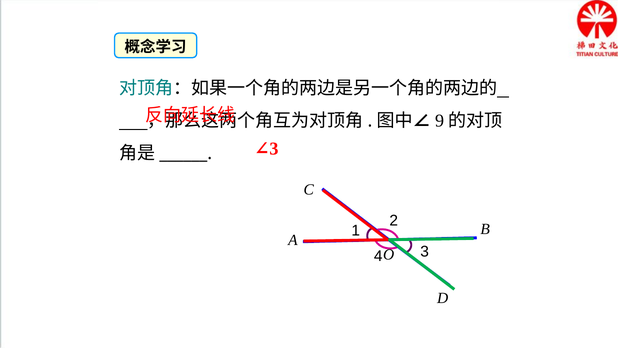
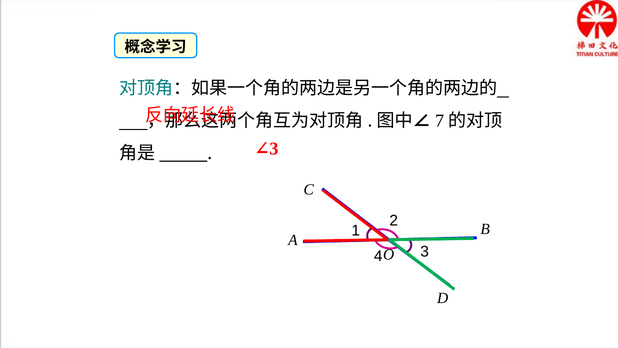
9: 9 -> 7
